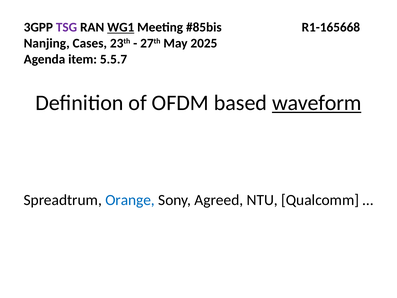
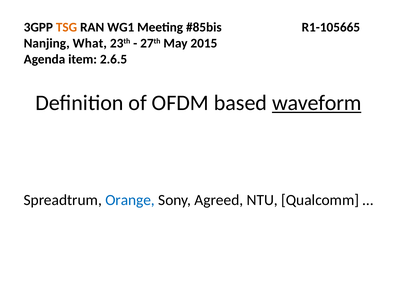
TSG colour: purple -> orange
WG1 underline: present -> none
R1-165668: R1-165668 -> R1-105665
Cases: Cases -> What
2025: 2025 -> 2015
5.5.7: 5.5.7 -> 2.6.5
